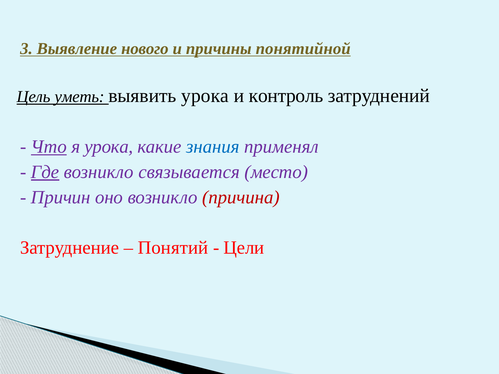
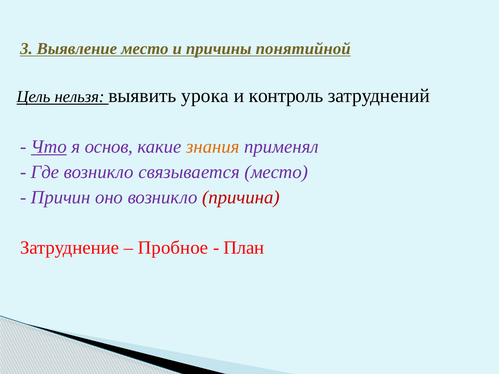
Выявление нового: нового -> место
уметь: уметь -> нельзя
я урока: урока -> основ
знания colour: blue -> orange
Где underline: present -> none
Понятий: Понятий -> Пробное
Цели: Цели -> План
